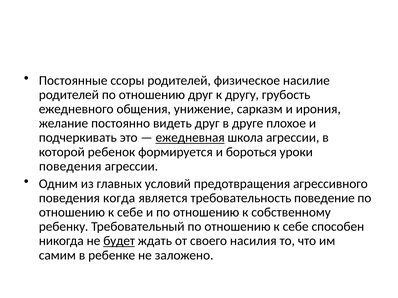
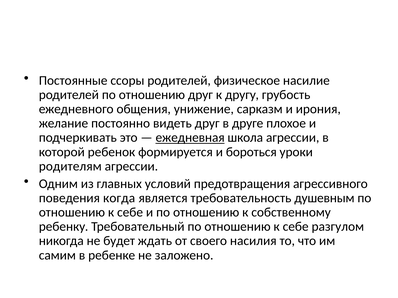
поведения at (70, 166): поведения -> родителям
поведение: поведение -> душевным
способен: способен -> разгулом
будет underline: present -> none
